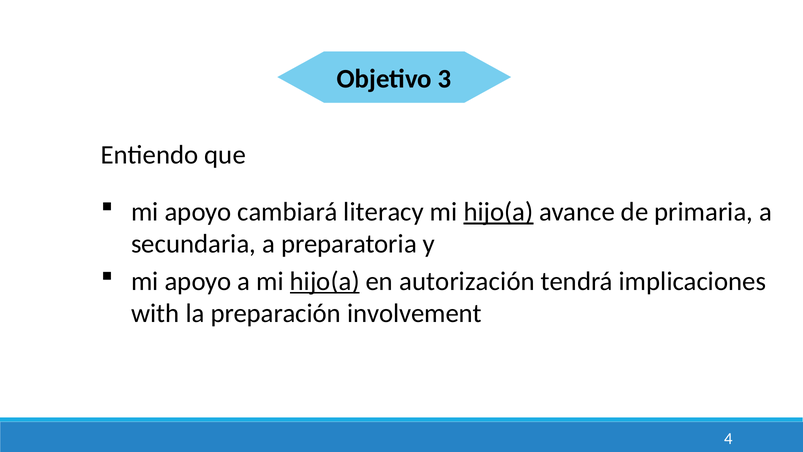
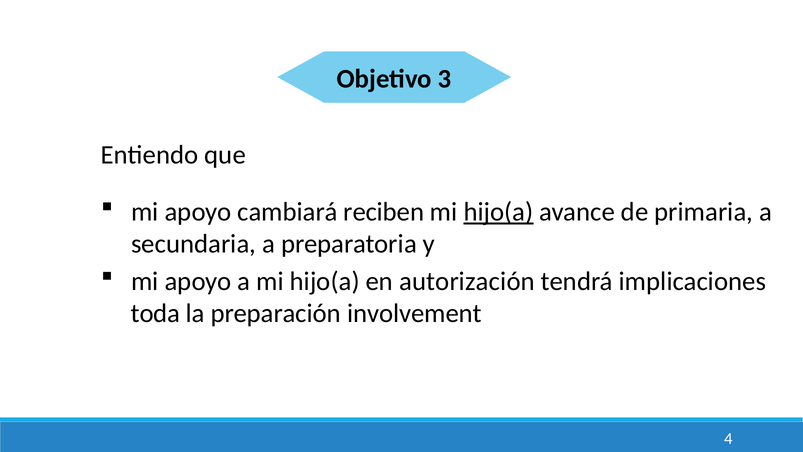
literacy: literacy -> reciben
hijo(a at (325, 281) underline: present -> none
with: with -> toda
